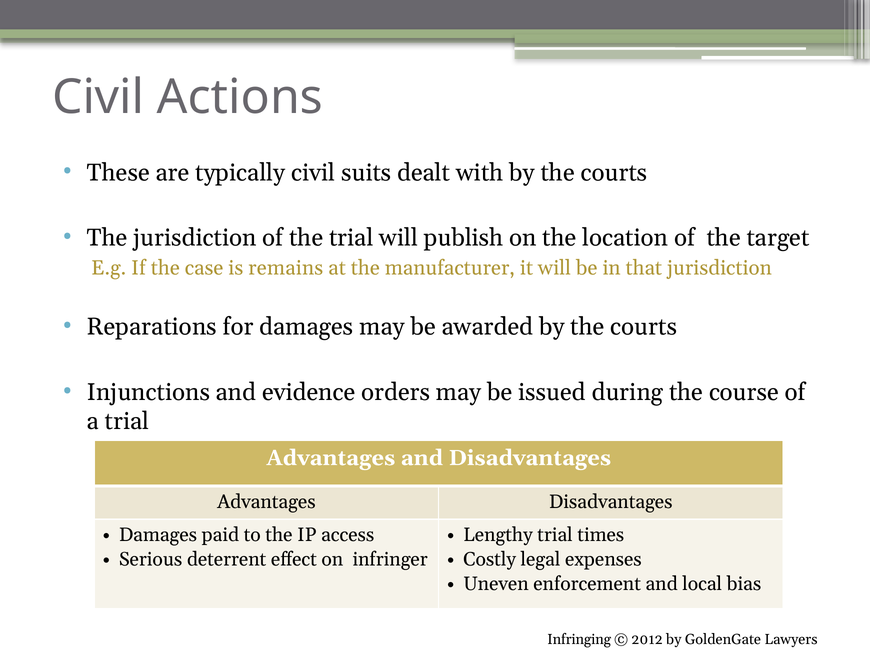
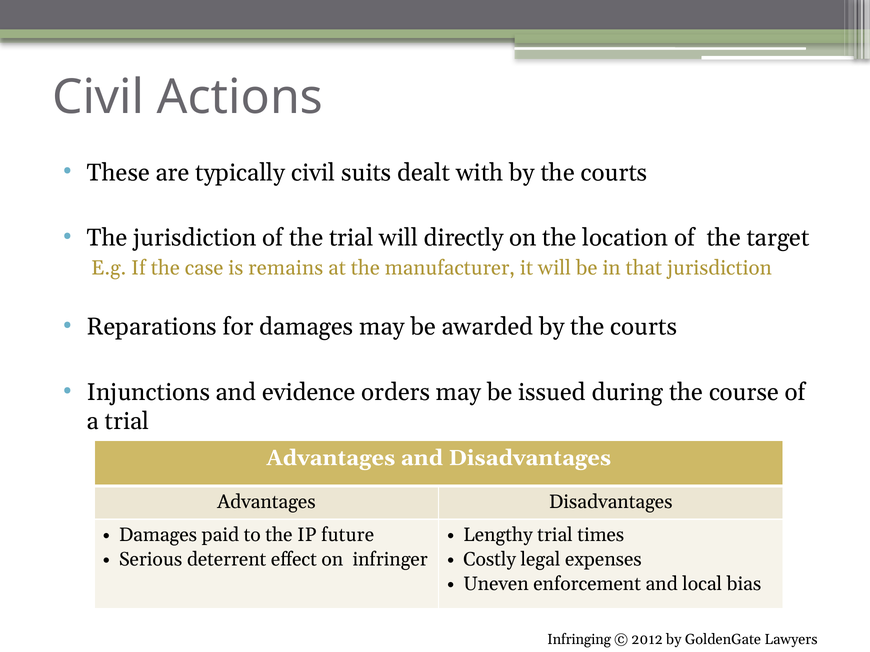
publish: publish -> directly
access: access -> future
